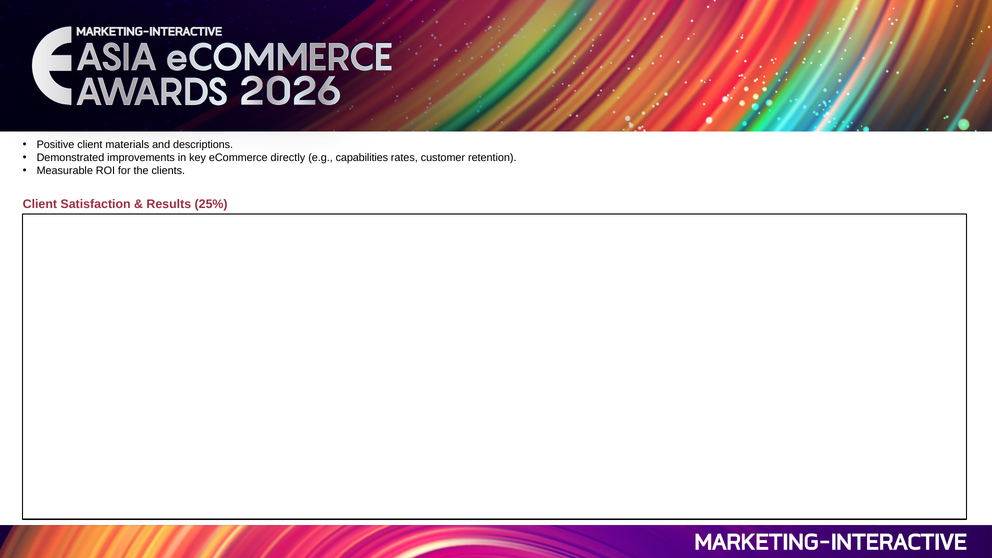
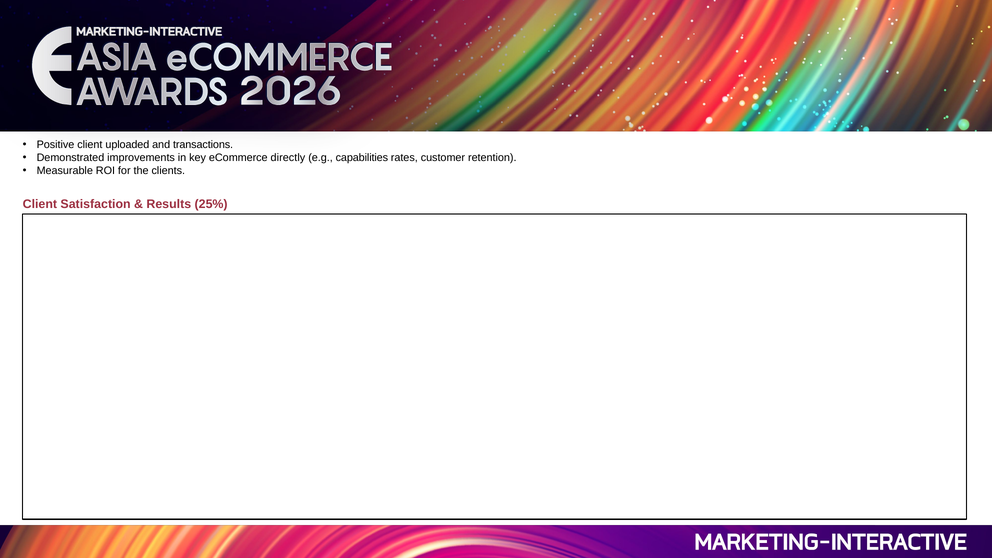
materials: materials -> uploaded
descriptions: descriptions -> transactions
